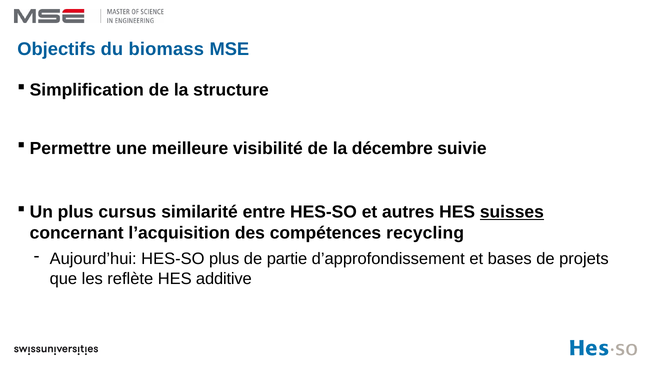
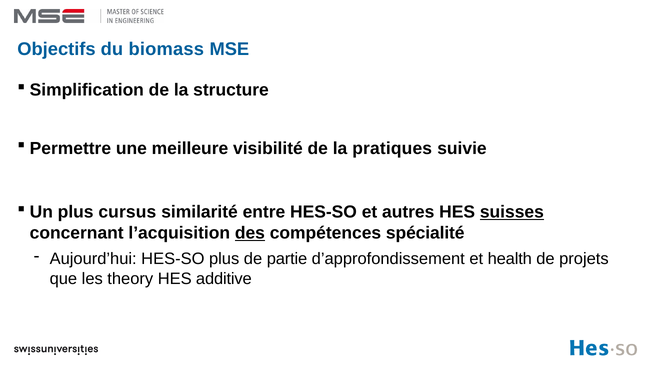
décembre: décembre -> pratiques
des underline: none -> present
recycling: recycling -> spécialité
bases: bases -> health
reflète: reflète -> theory
